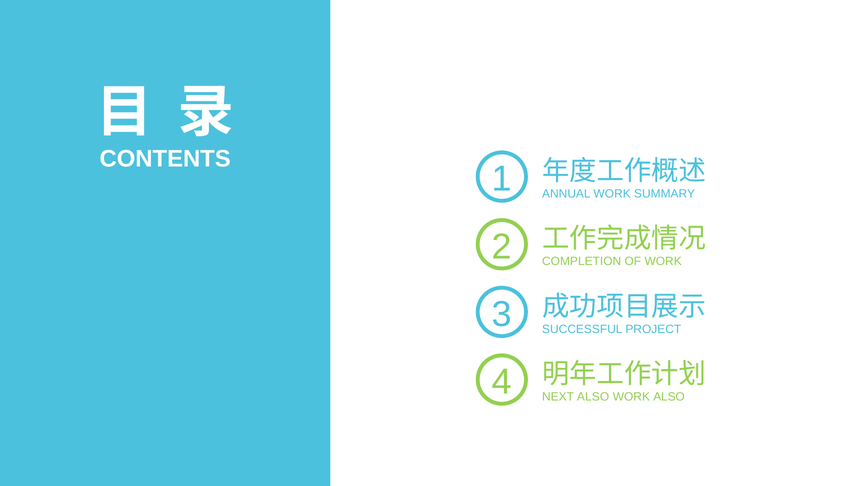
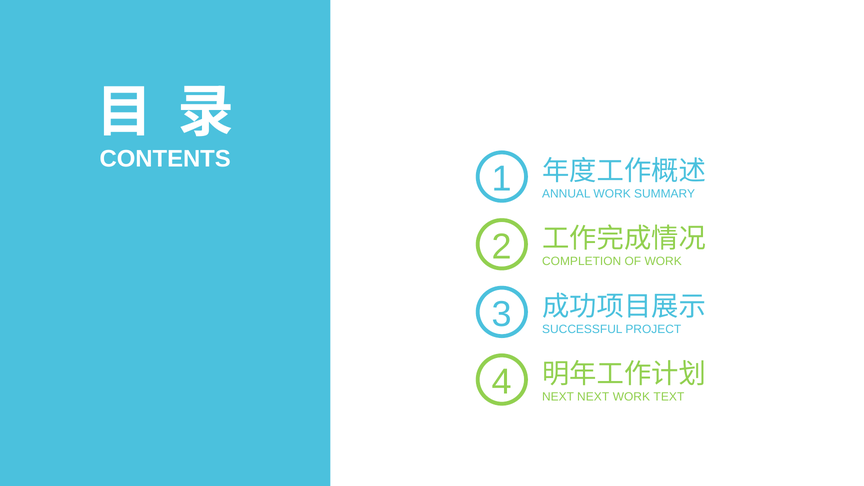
NEXT ALSO: ALSO -> NEXT
WORK ALSO: ALSO -> TEXT
